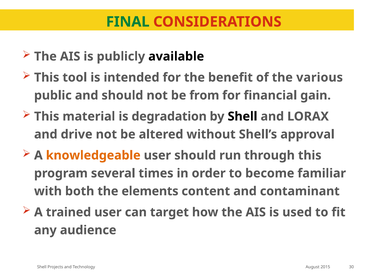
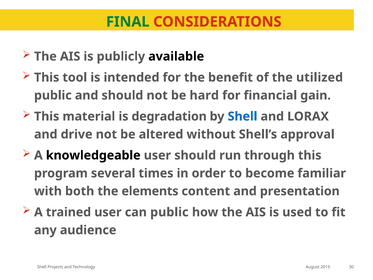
various: various -> utilized
from: from -> hard
Shell at (243, 116) colour: black -> blue
knowledgeable colour: orange -> black
contaminant: contaminant -> presentation
can target: target -> public
